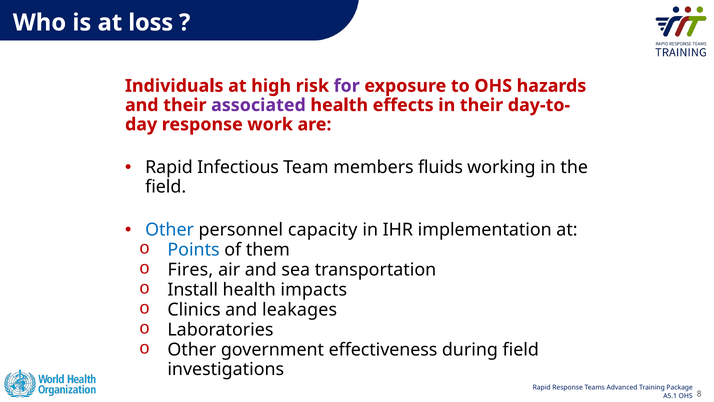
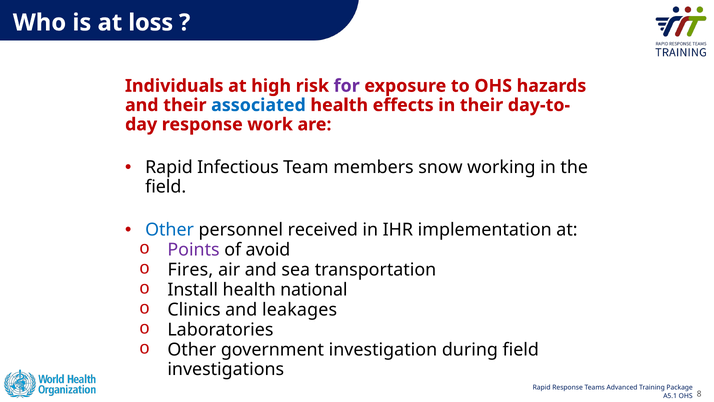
associated colour: purple -> blue
fluids: fluids -> snow
capacity: capacity -> received
Points colour: blue -> purple
them: them -> avoid
impacts: impacts -> national
effectiveness: effectiveness -> investigation
